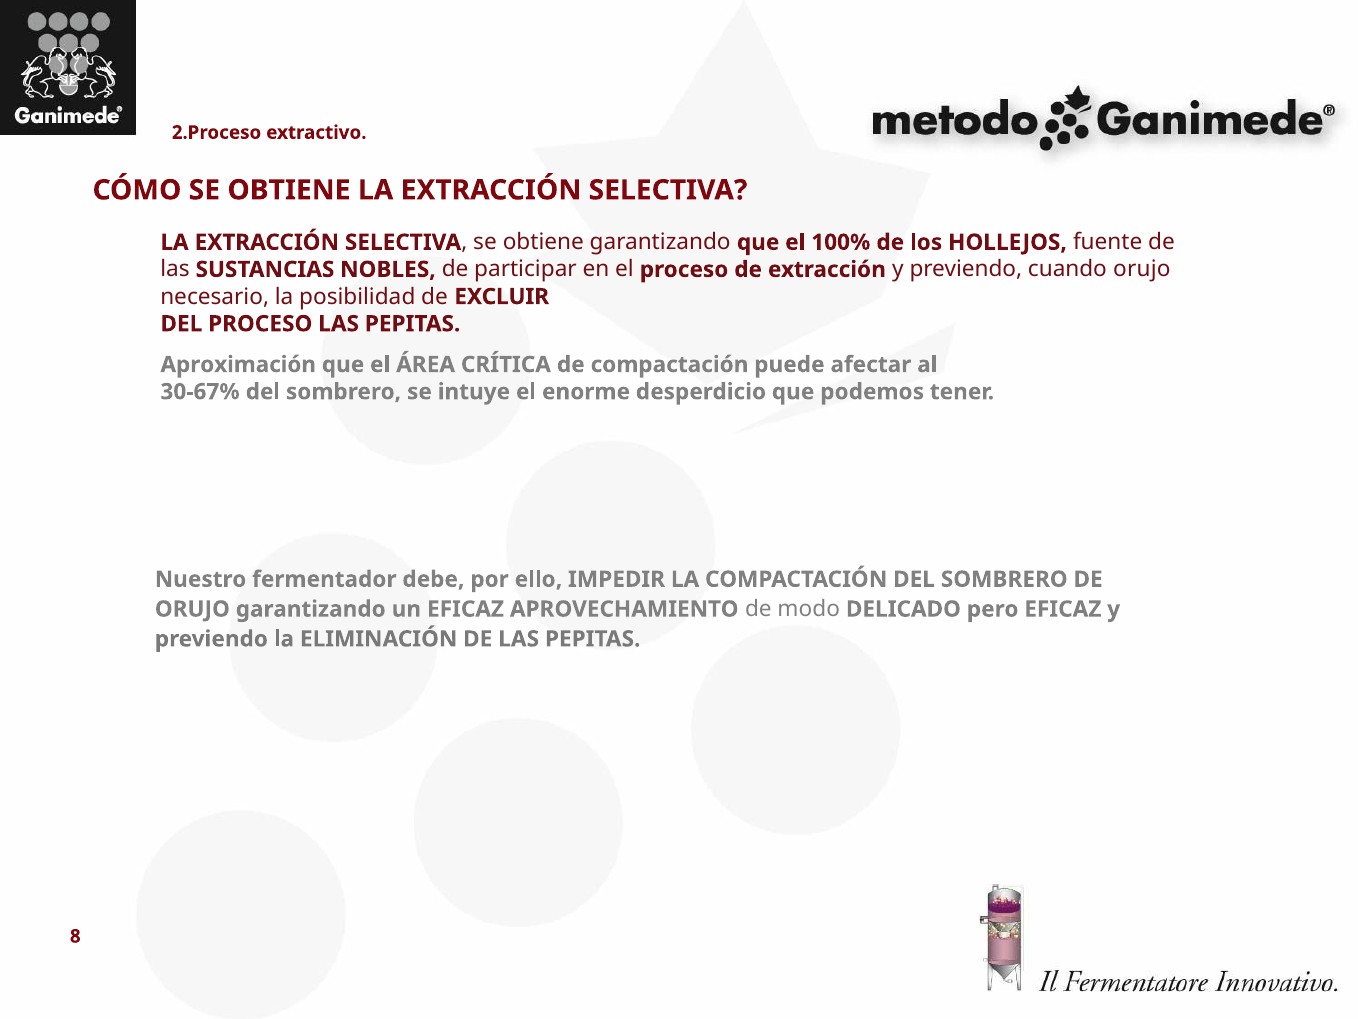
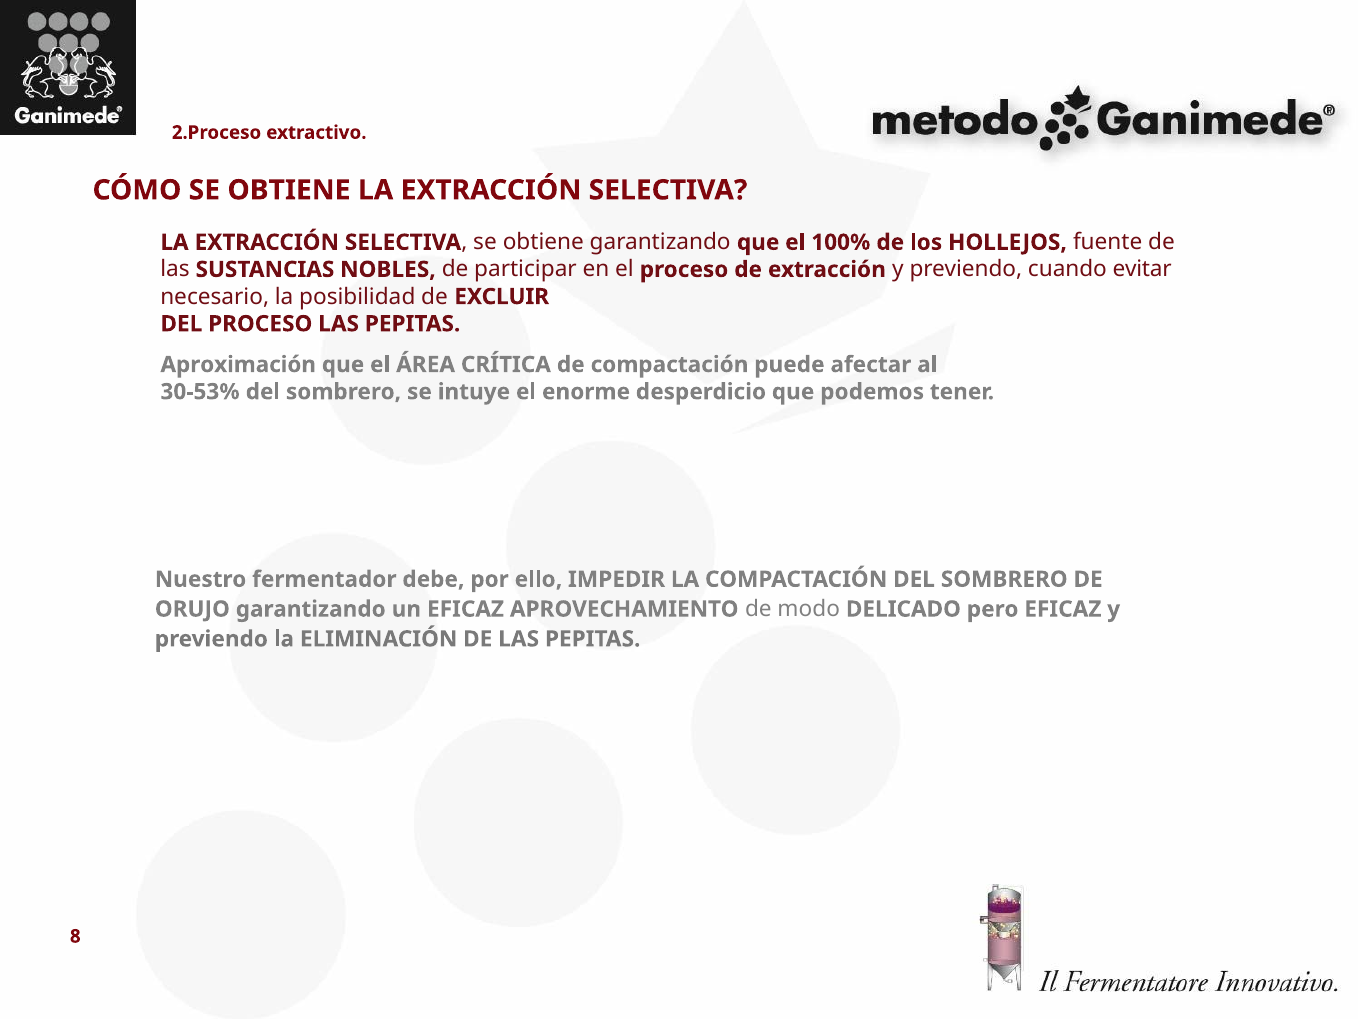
cuando orujo: orujo -> evitar
30-67%: 30-67% -> 30-53%
